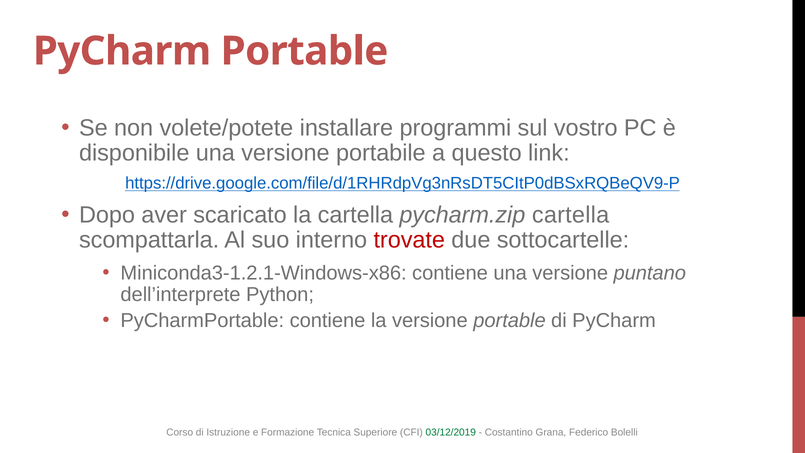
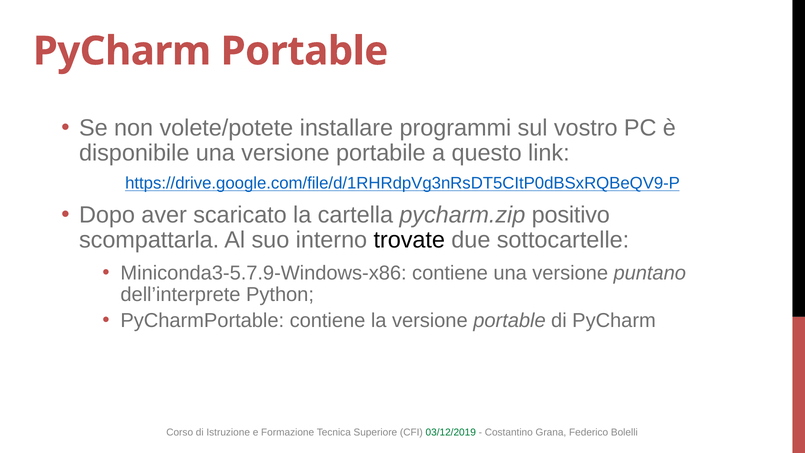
pycharm.zip cartella: cartella -> positivo
trovate colour: red -> black
Miniconda3-1.2.1-Windows-x86: Miniconda3-1.2.1-Windows-x86 -> Miniconda3-5.7.9-Windows-x86
